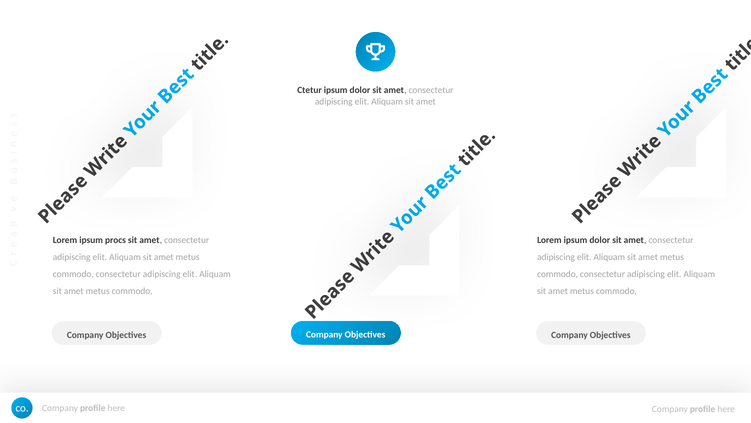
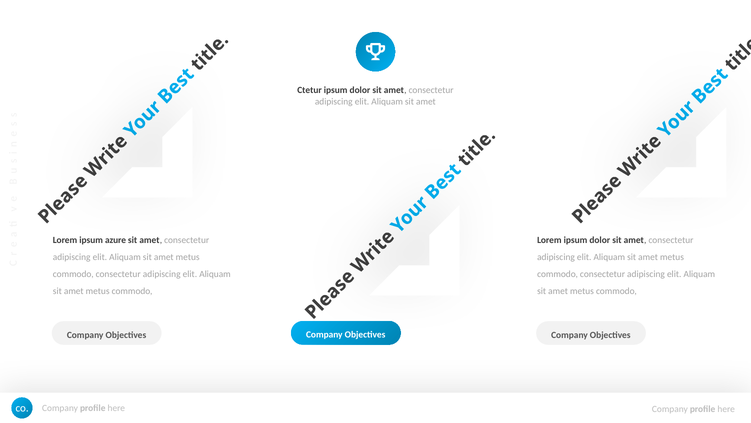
procs: procs -> azure
